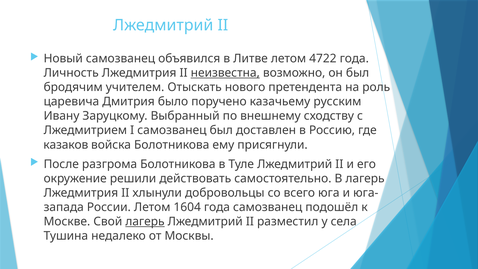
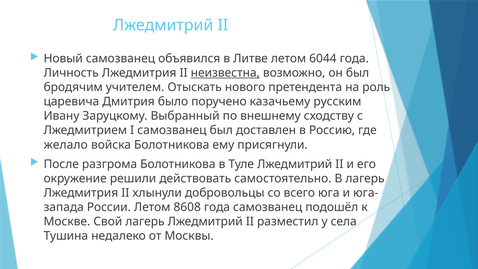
4722: 4722 -> 6044
казаков: казаков -> желало
1604: 1604 -> 8608
лагерь at (145, 221) underline: present -> none
